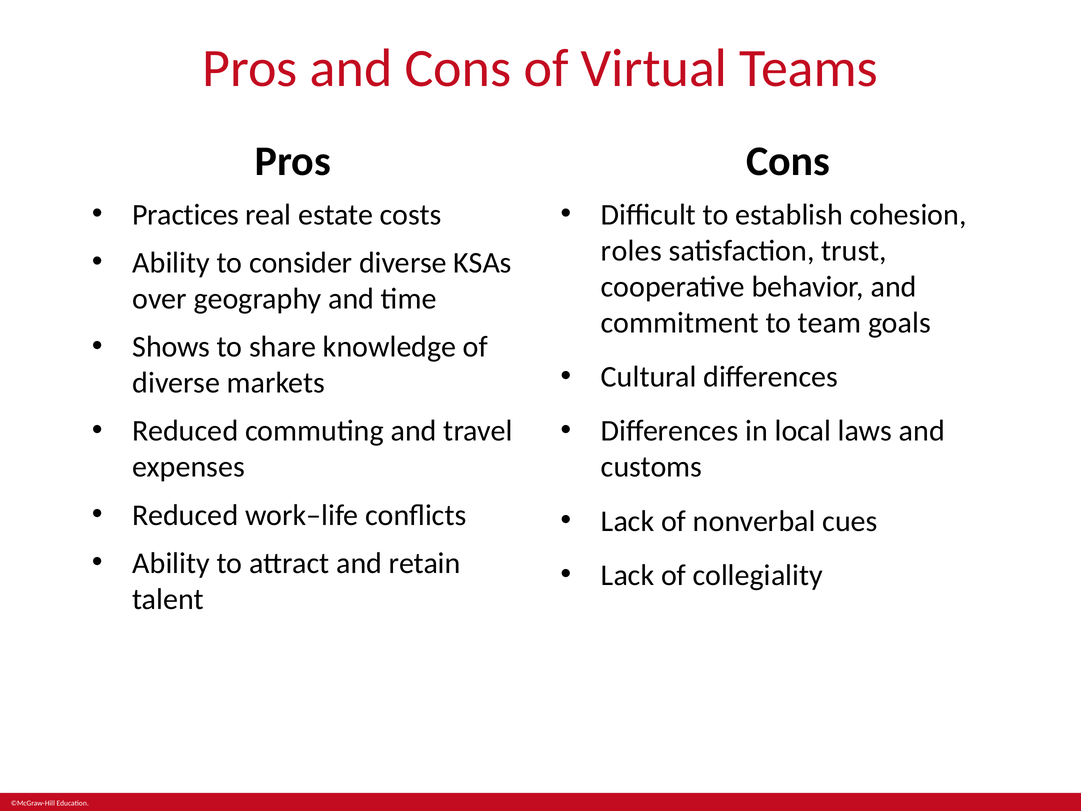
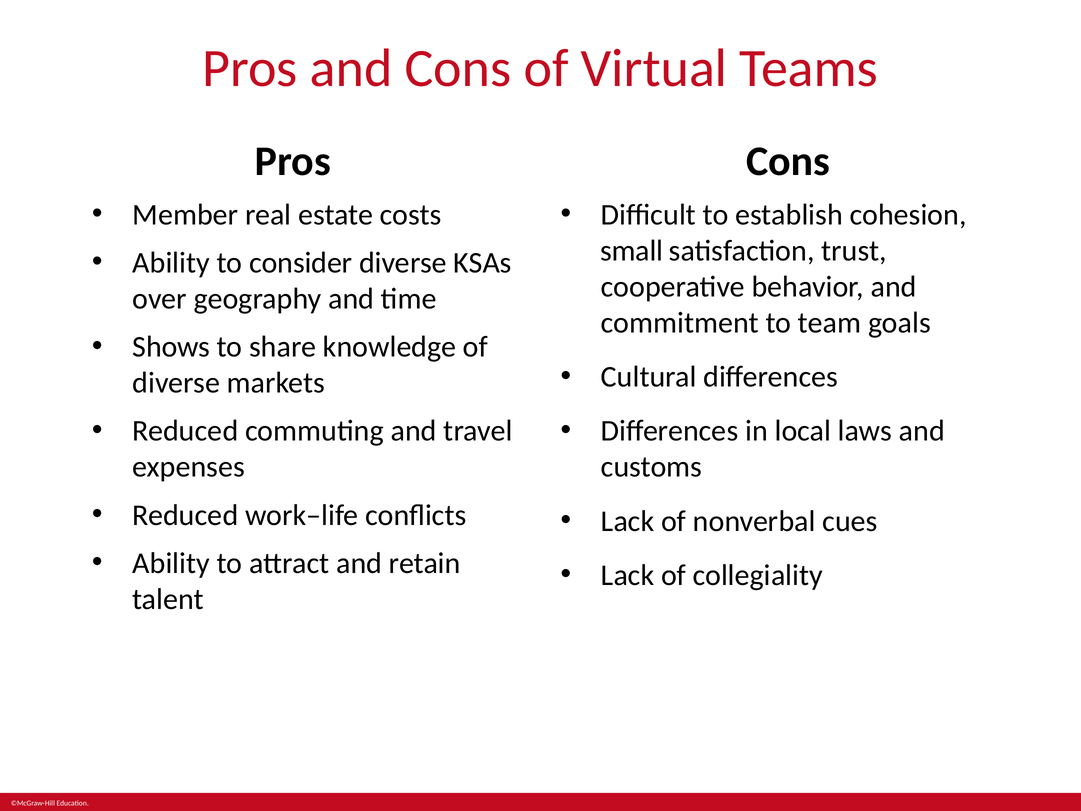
Practices: Practices -> Member
roles: roles -> small
